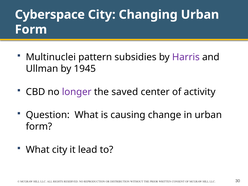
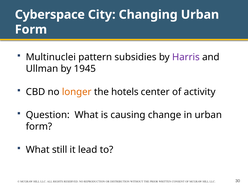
longer colour: purple -> orange
saved: saved -> hotels
What city: city -> still
